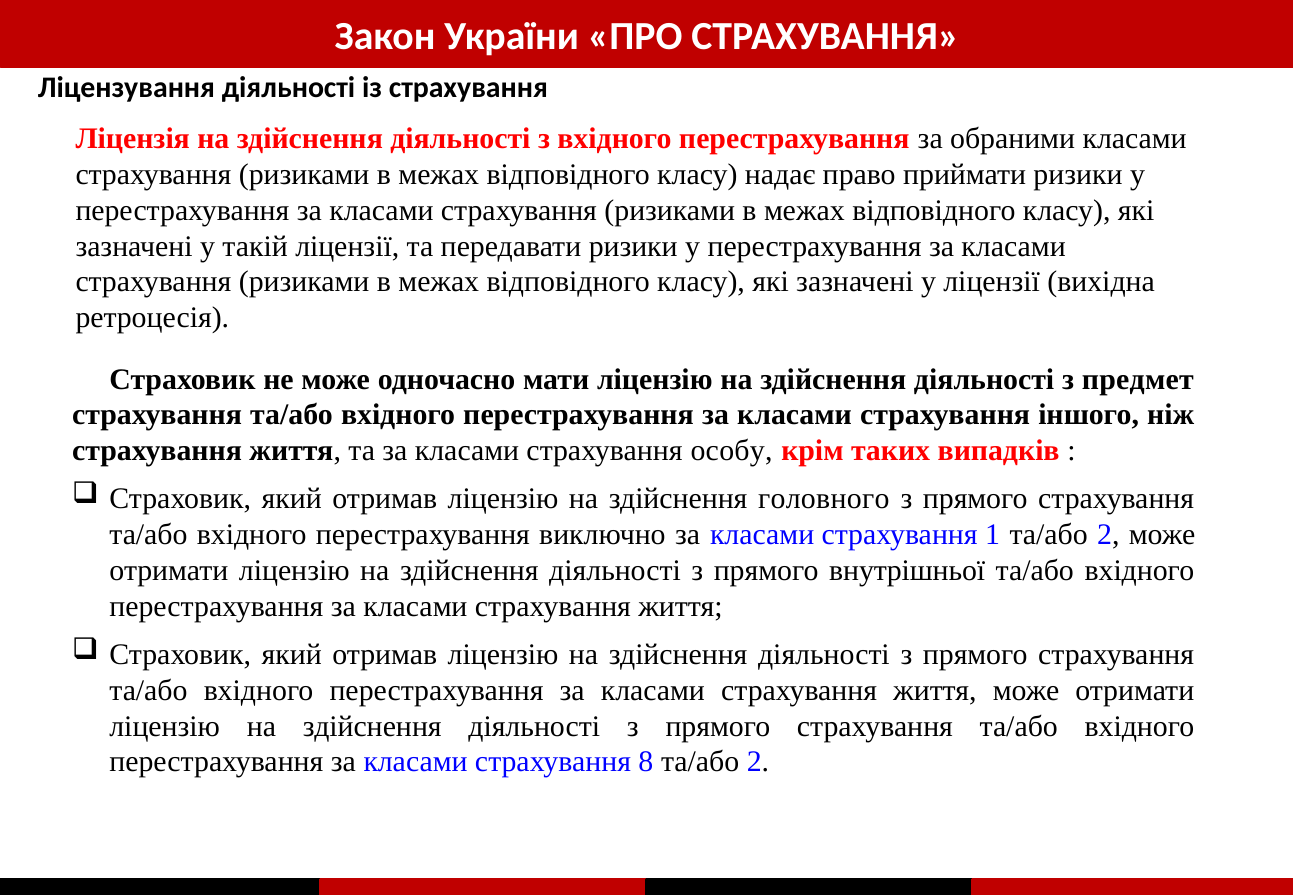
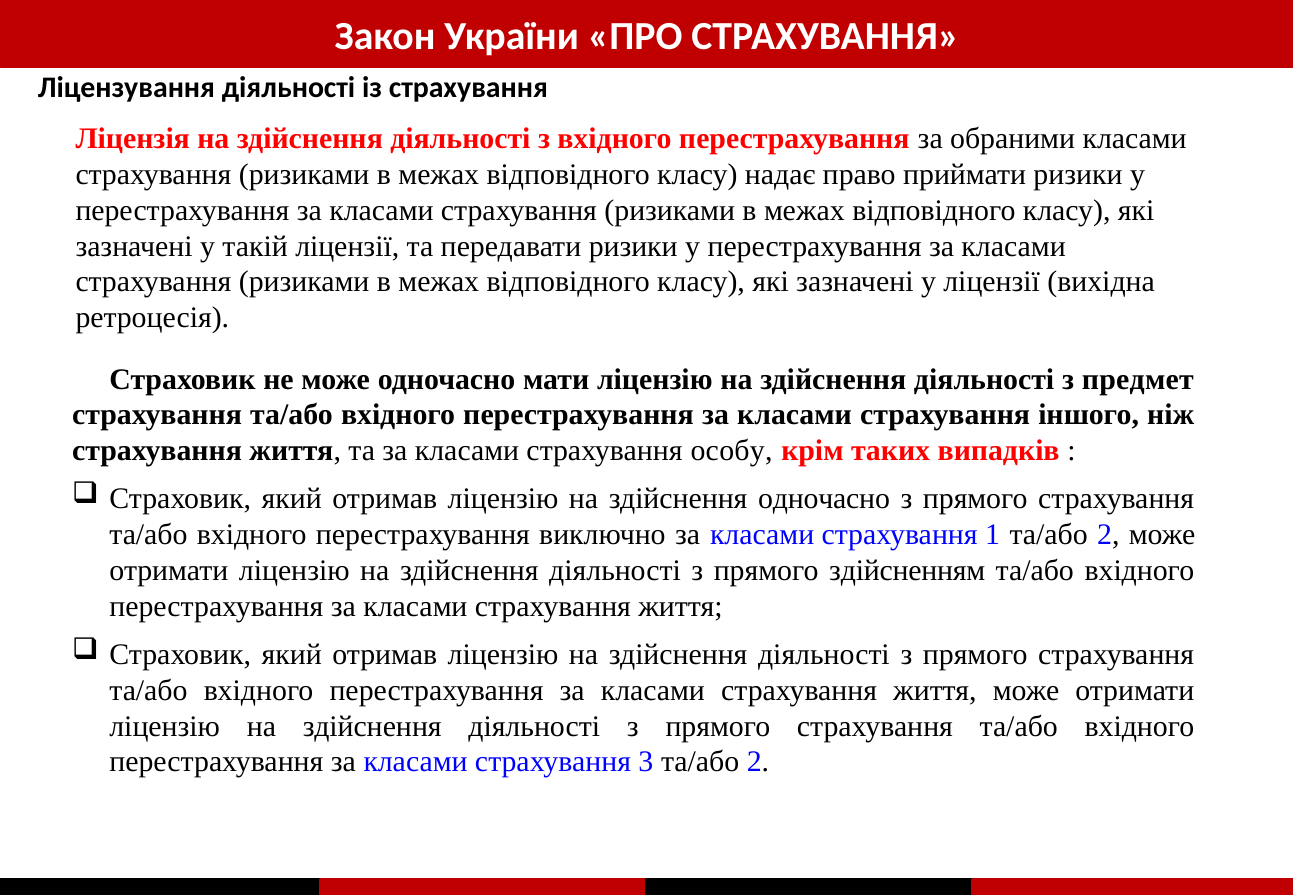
здійснення головного: головного -> одночасно
внутрішньої: внутрішньої -> здійсненням
8: 8 -> 3
